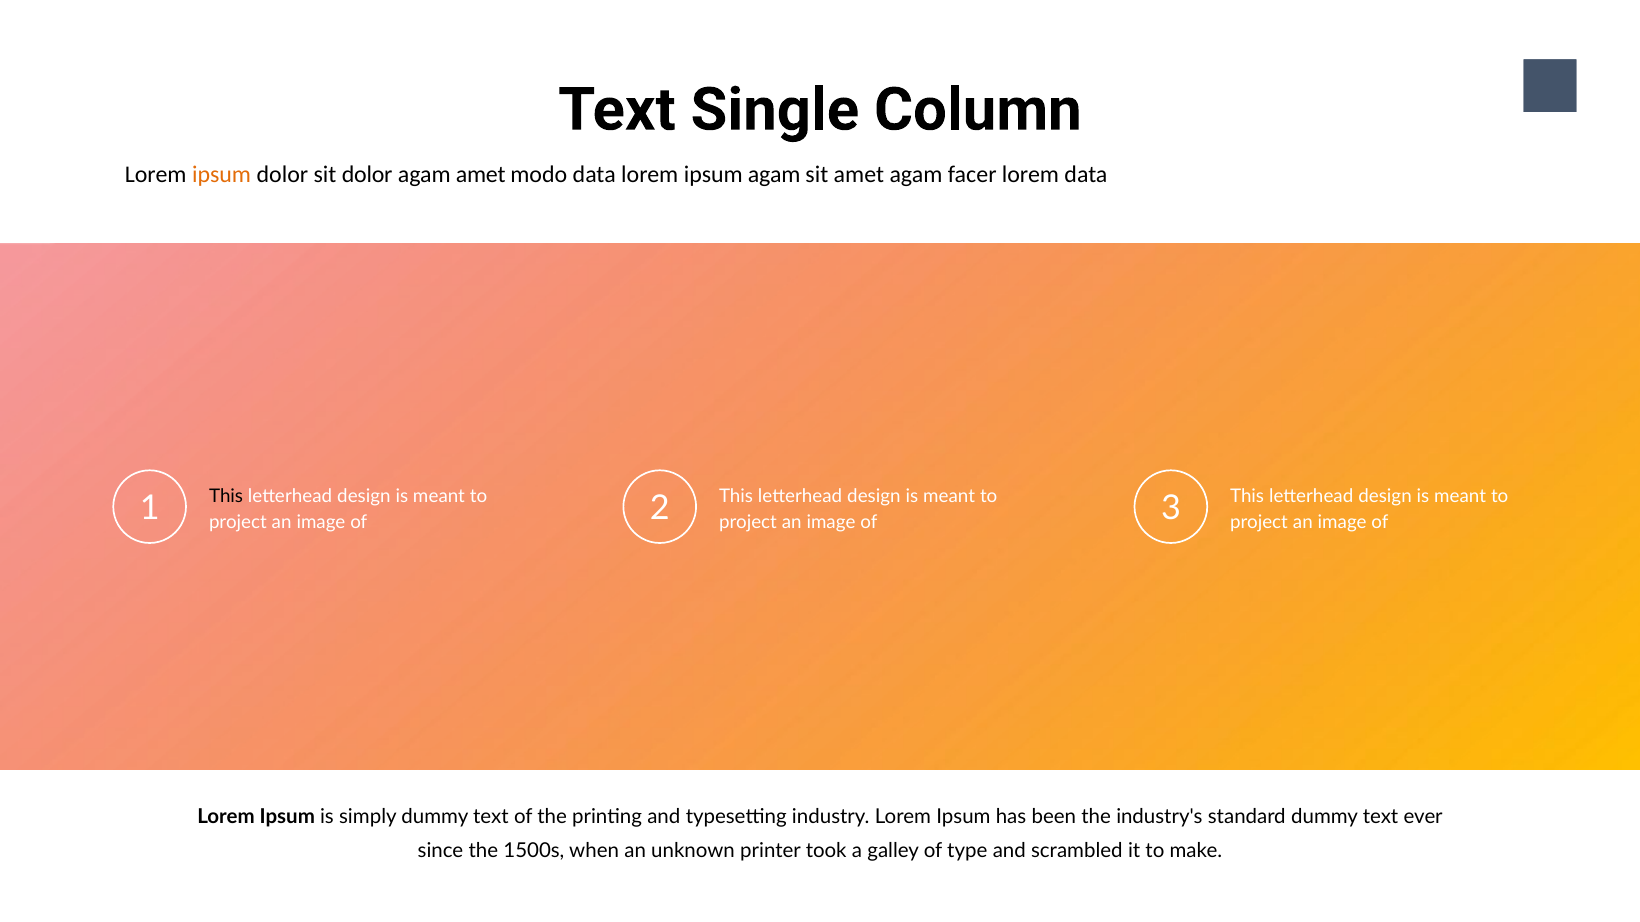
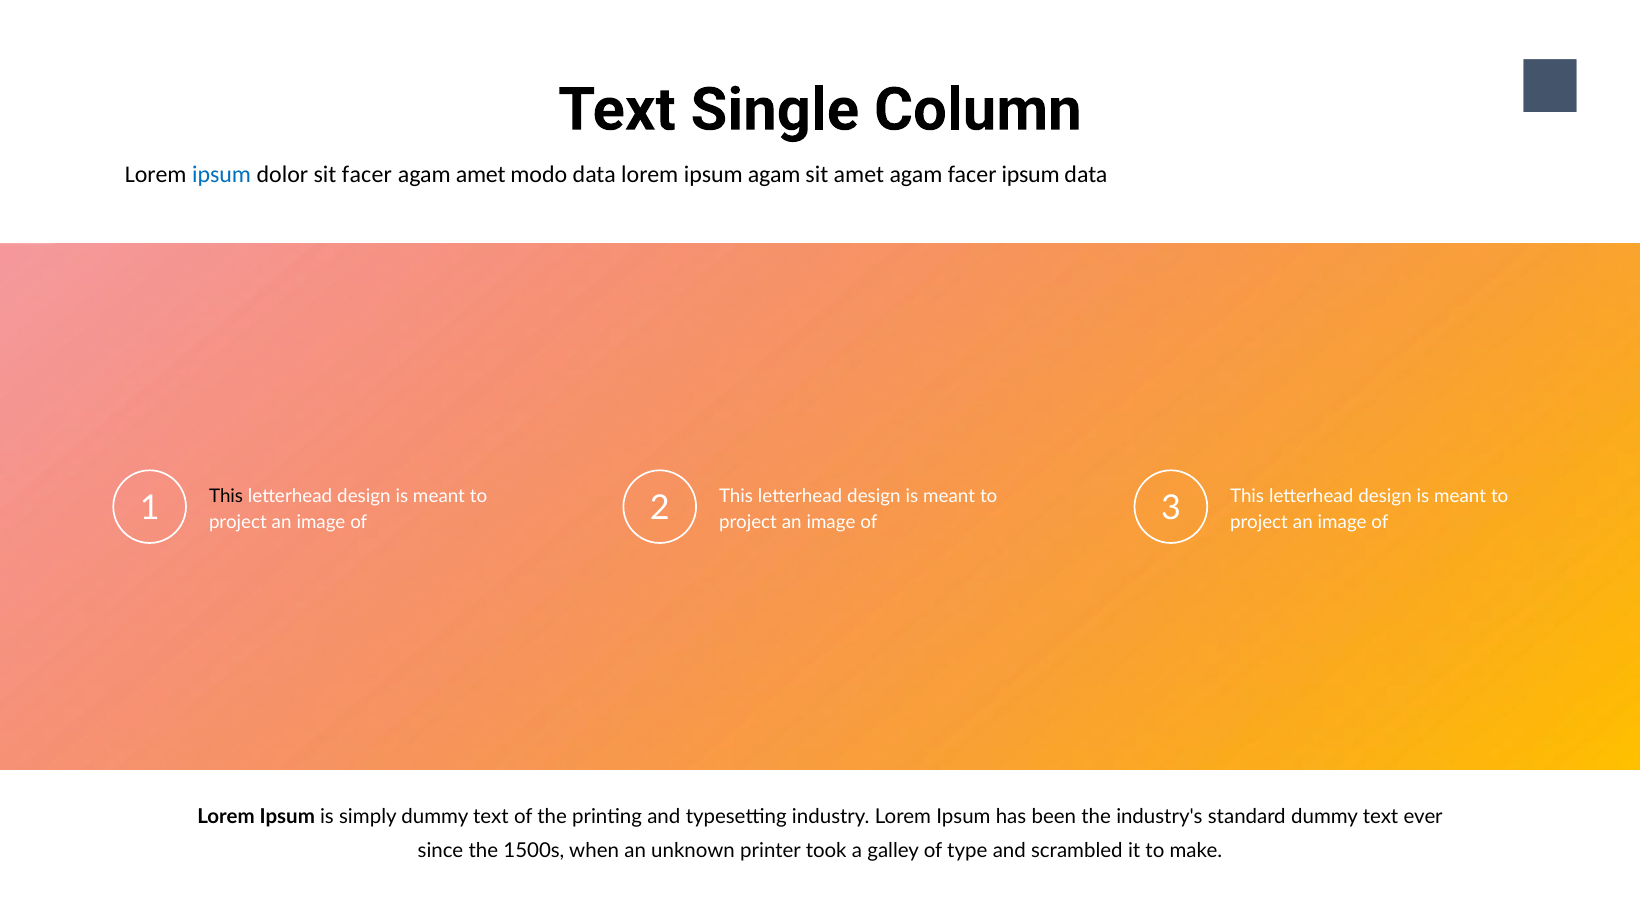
ipsum at (222, 175) colour: orange -> blue
sit dolor: dolor -> facer
facer lorem: lorem -> ipsum
